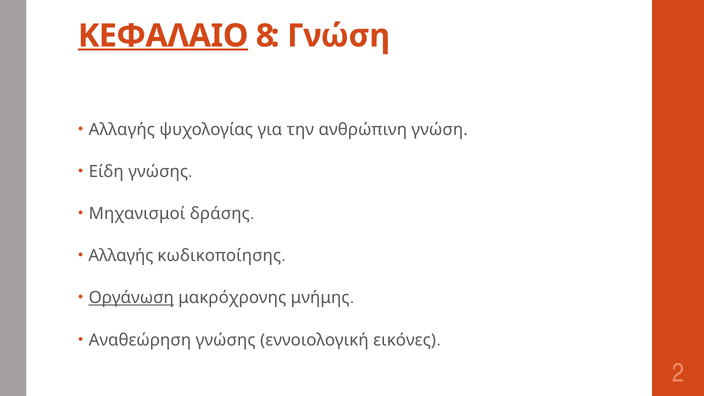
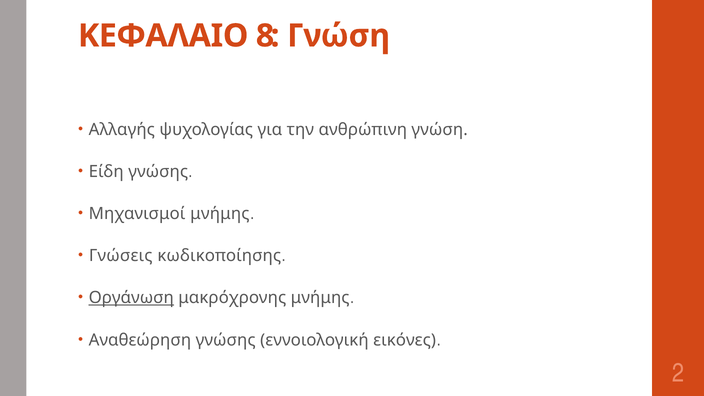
ΚΕΦΑΛΑΙΟ underline: present -> none
Μηχανισμοί δράσης: δράσης -> μνήμης
Αλλαγής at (121, 256): Αλλαγής -> Γνώσεις
